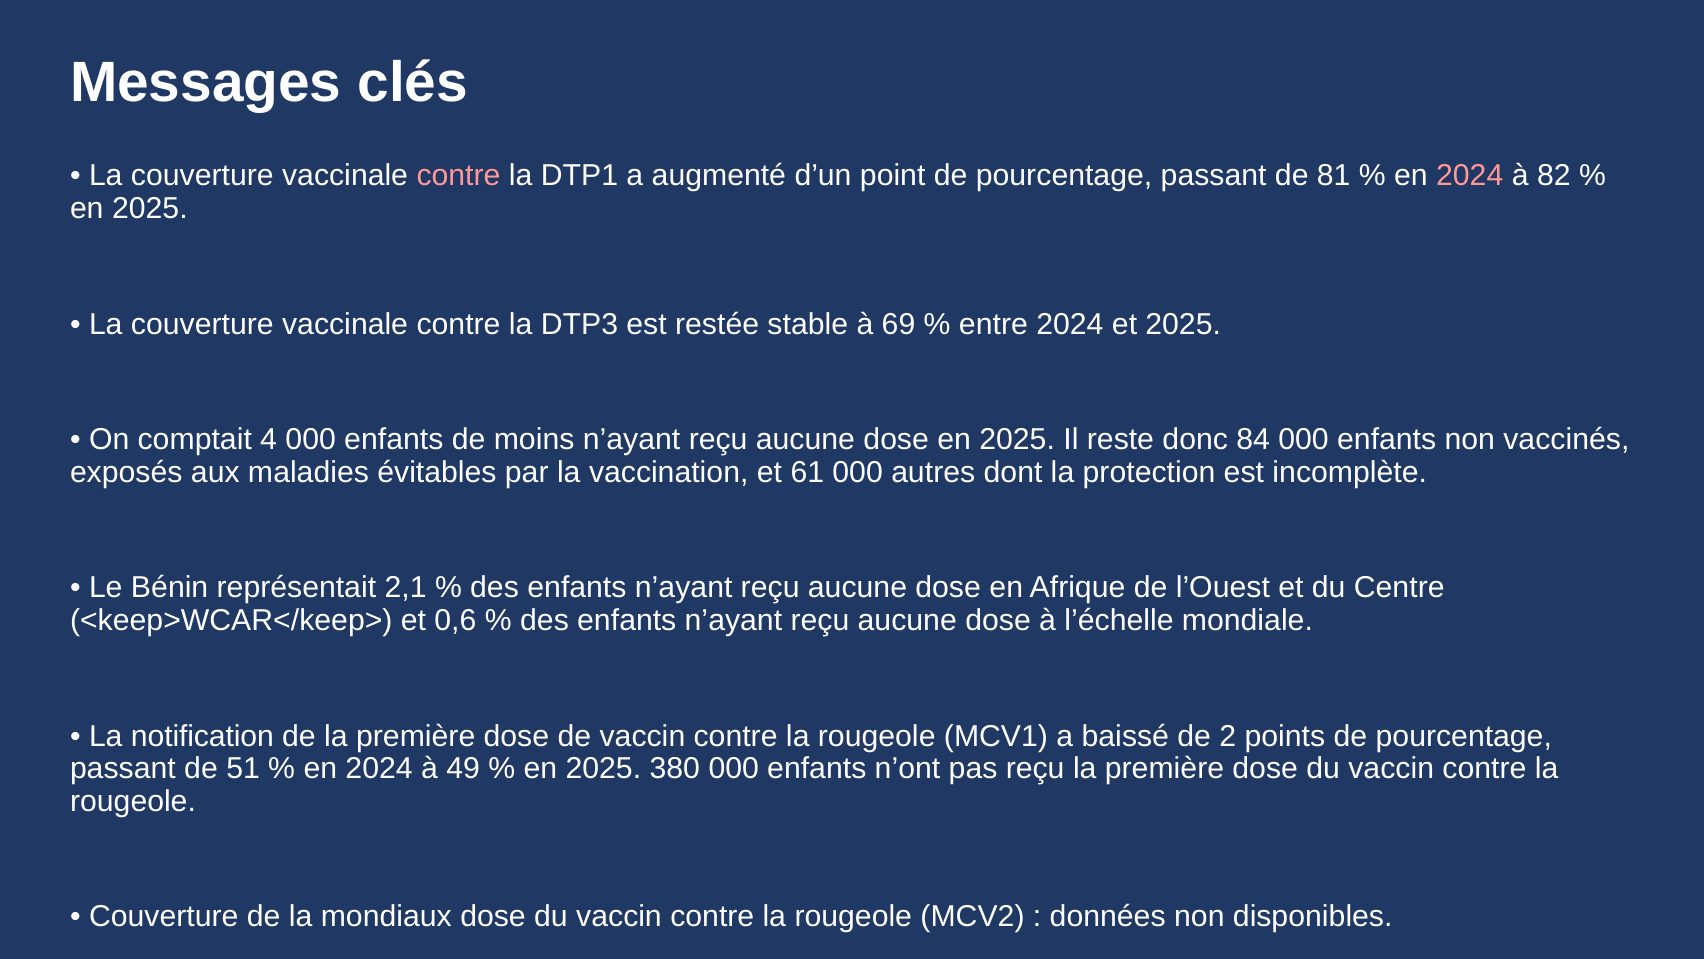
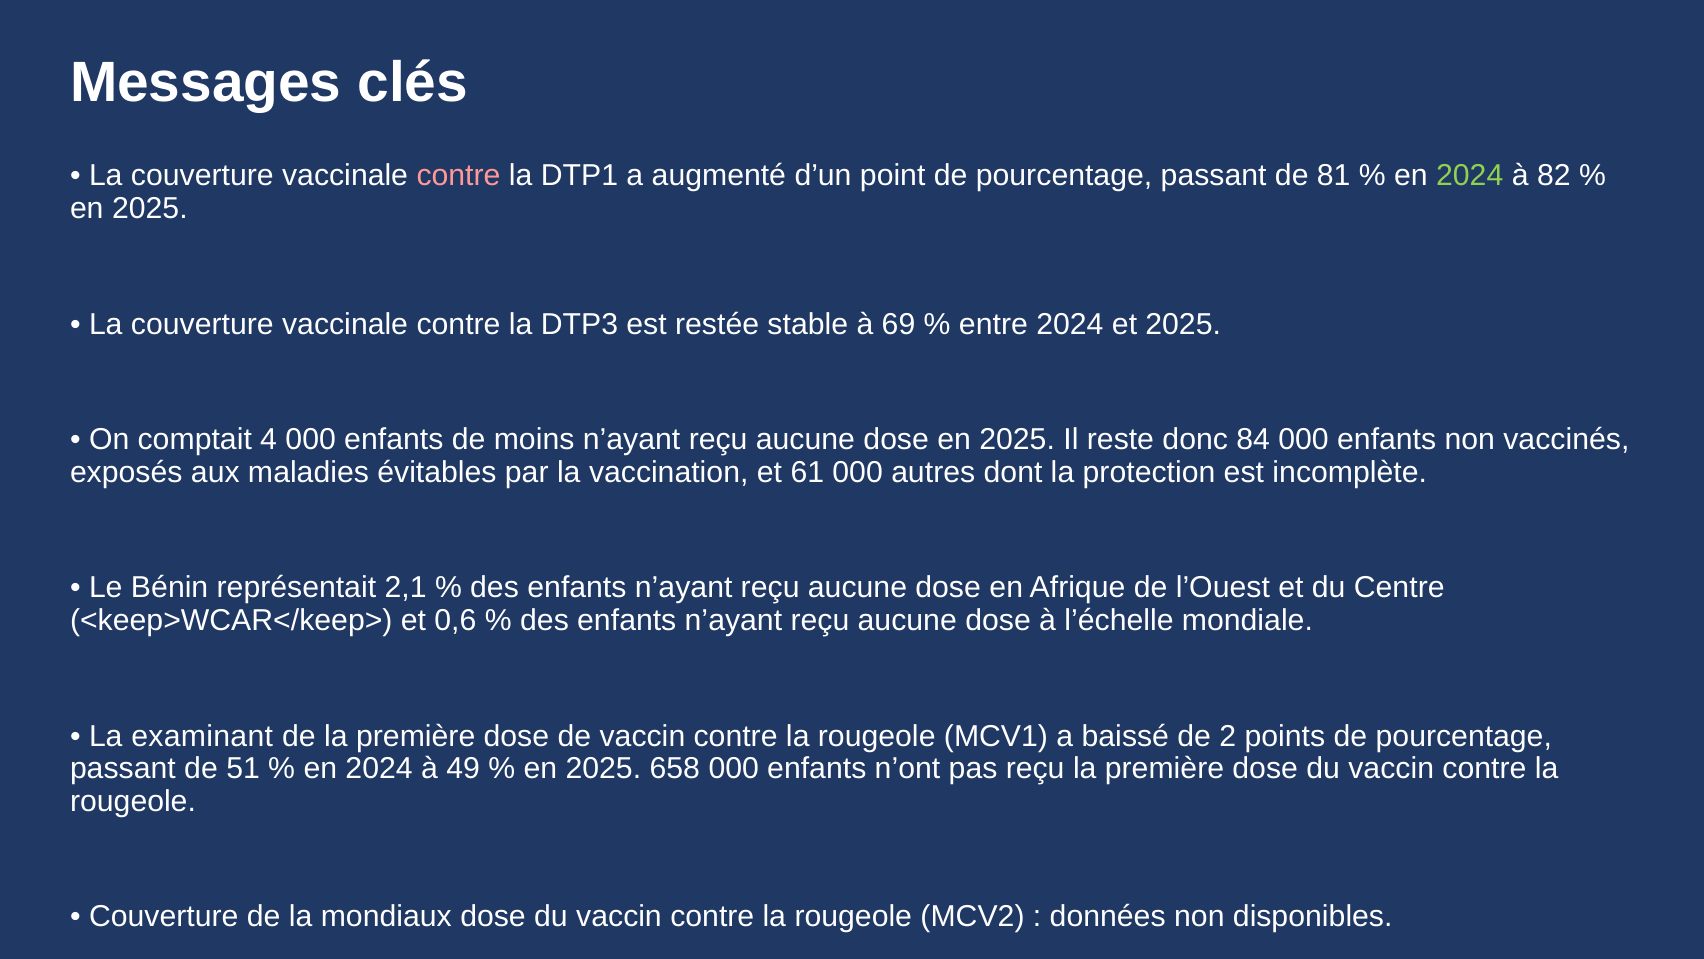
2024 at (1470, 176) colour: pink -> light green
notification: notification -> examinant
380: 380 -> 658
